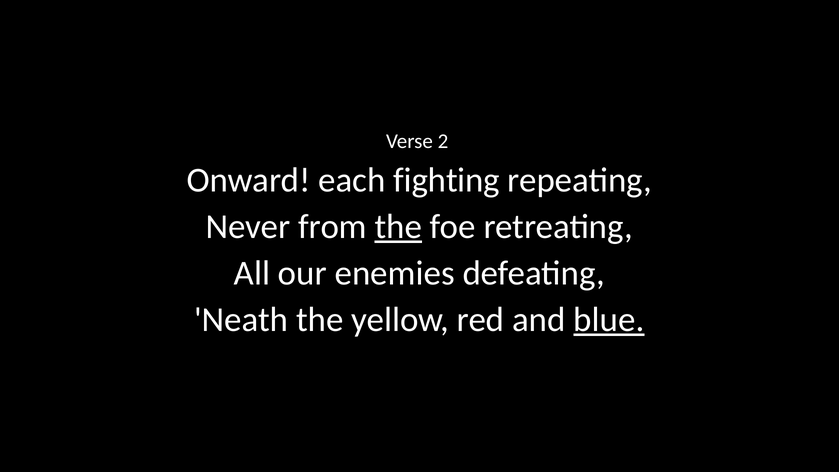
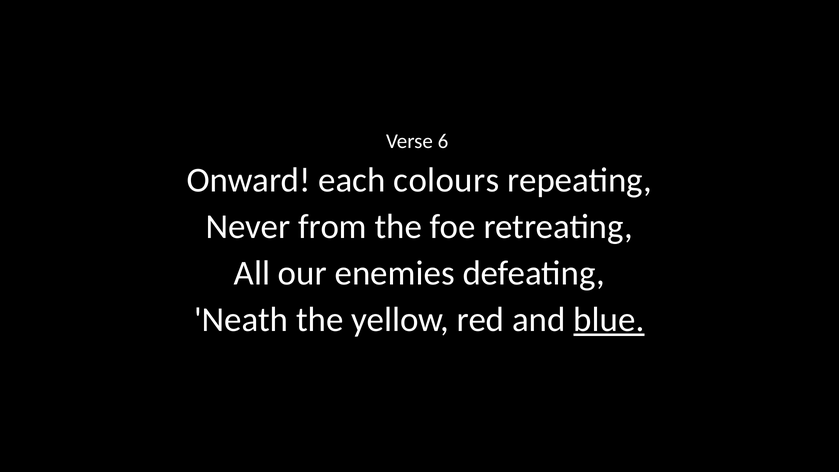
2: 2 -> 6
fighting: fighting -> colours
the at (398, 227) underline: present -> none
